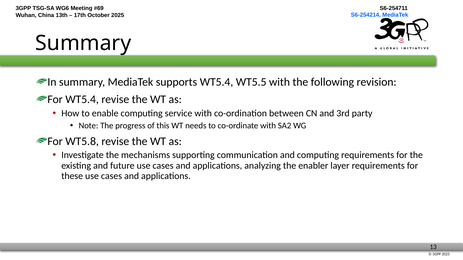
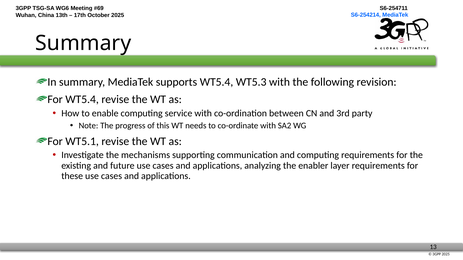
WT5.5: WT5.5 -> WT5.3
WT5.8: WT5.8 -> WT5.1
